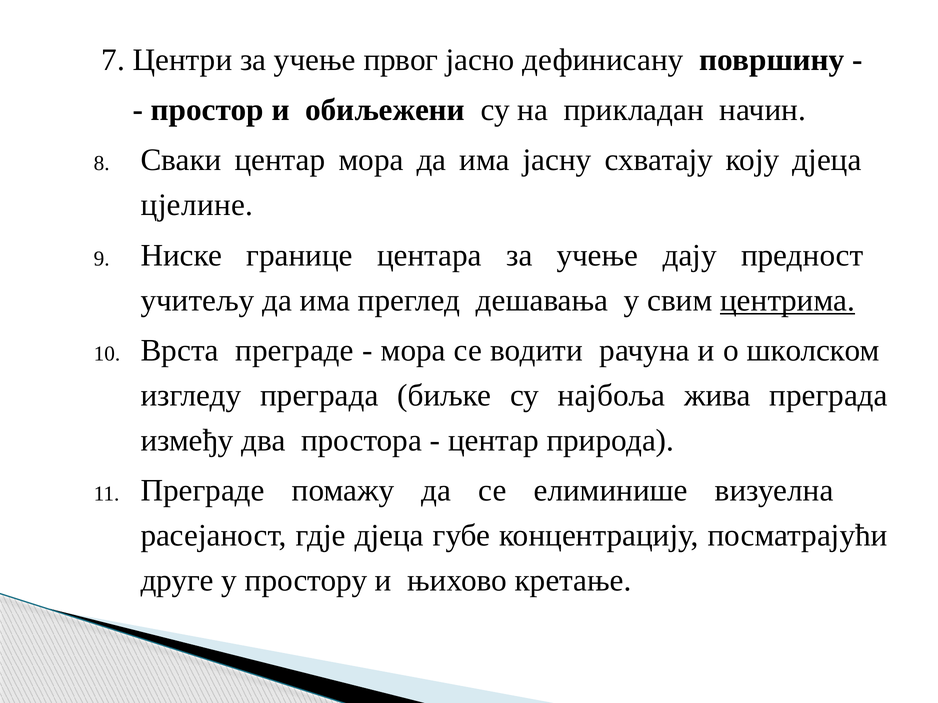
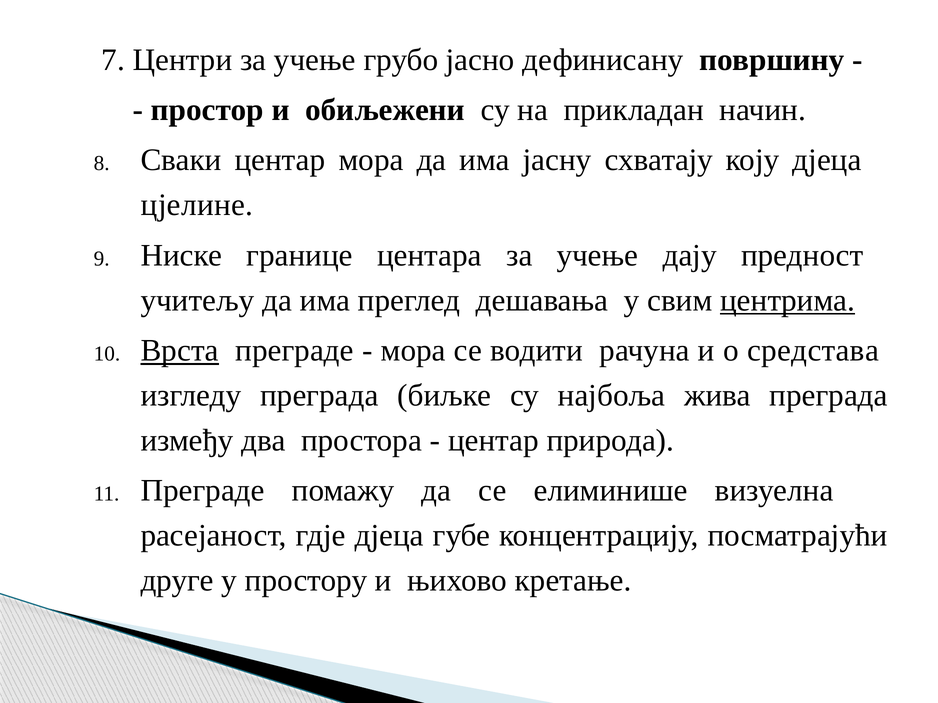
првог: првог -> грубо
Врста underline: none -> present
школском: школском -> средстава
